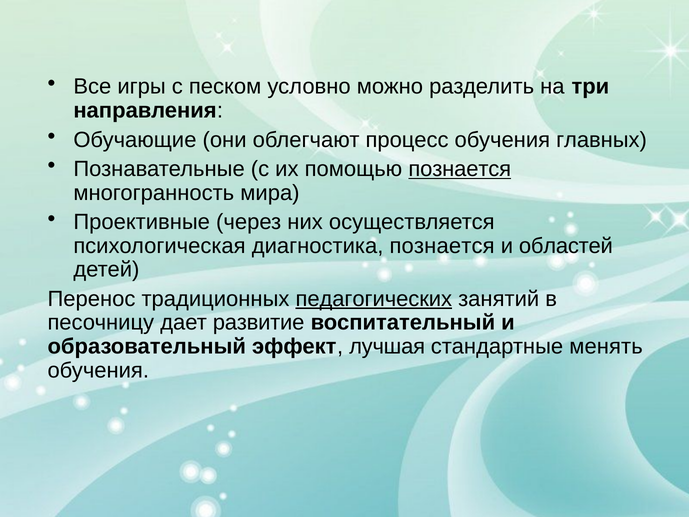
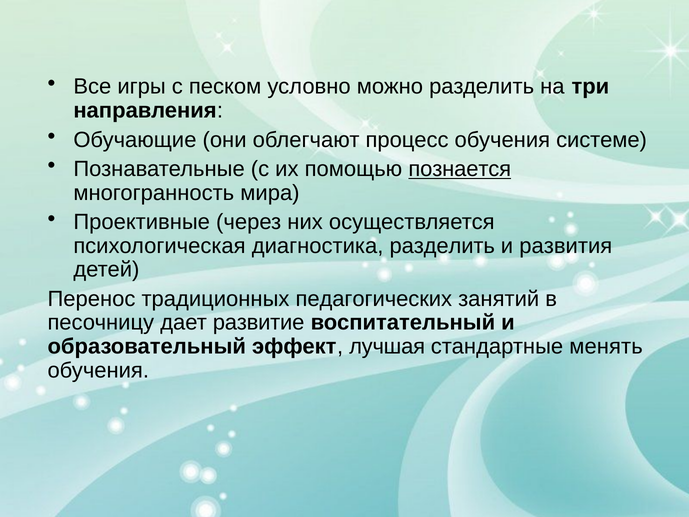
главных: главных -> системе
диагностика познается: познается -> разделить
областей: областей -> развития
педагогических underline: present -> none
